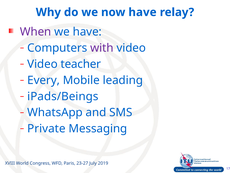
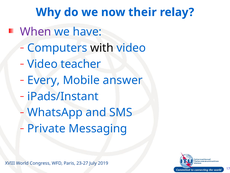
now have: have -> their
with colour: purple -> black
leading: leading -> answer
iPads/Beings: iPads/Beings -> iPads/Instant
